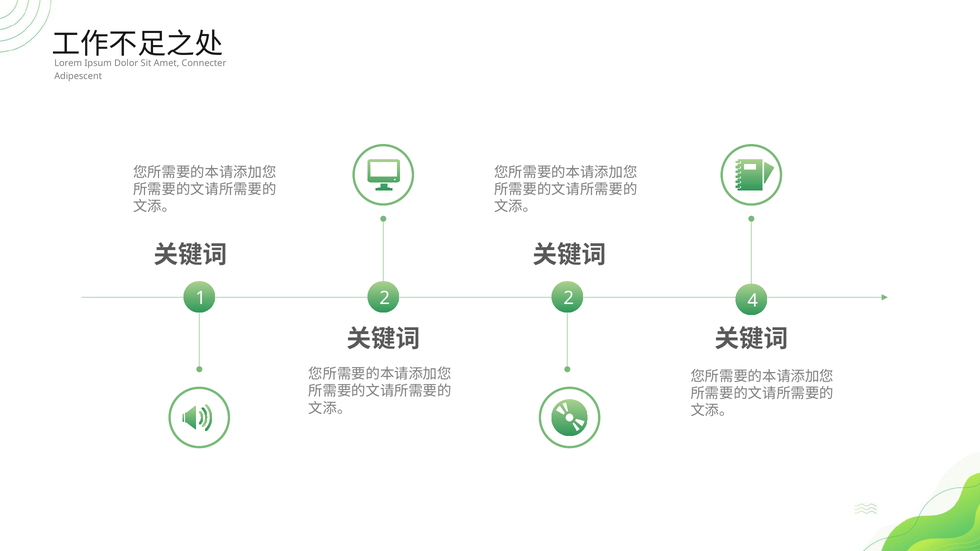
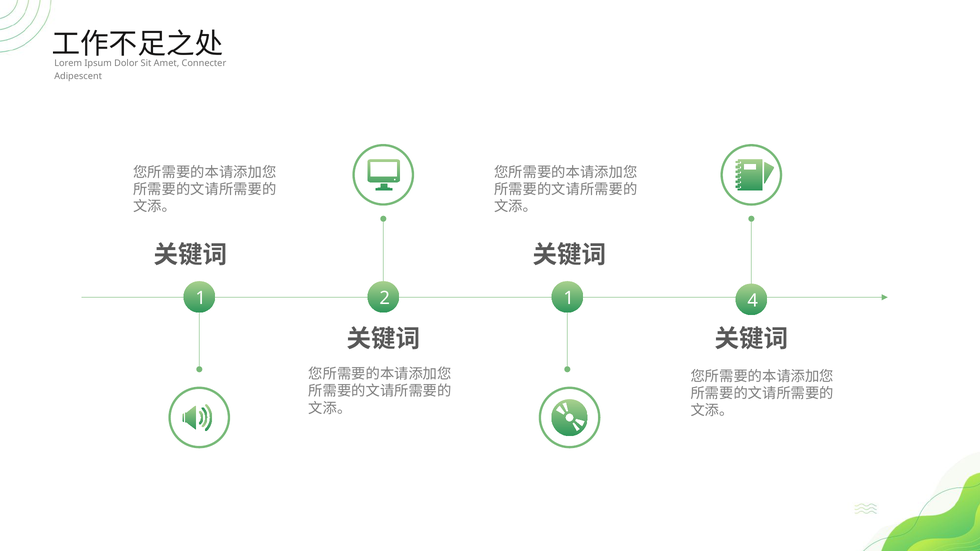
2 2: 2 -> 1
